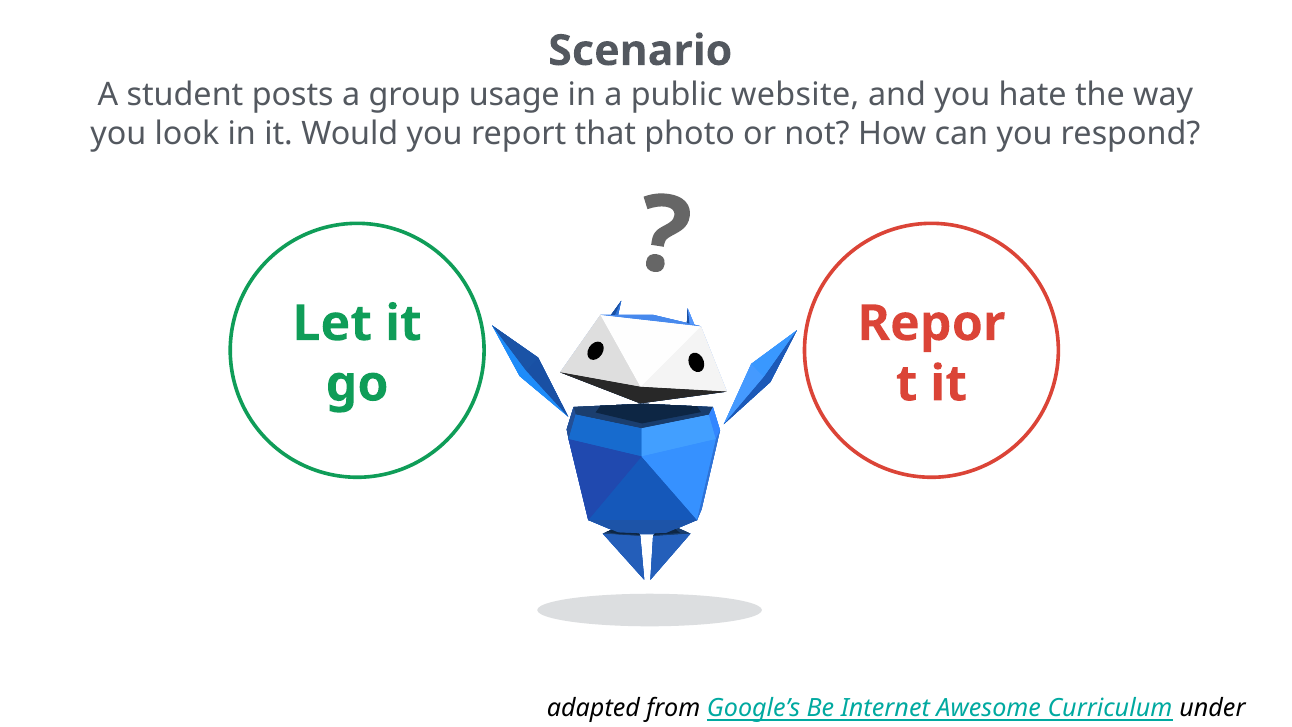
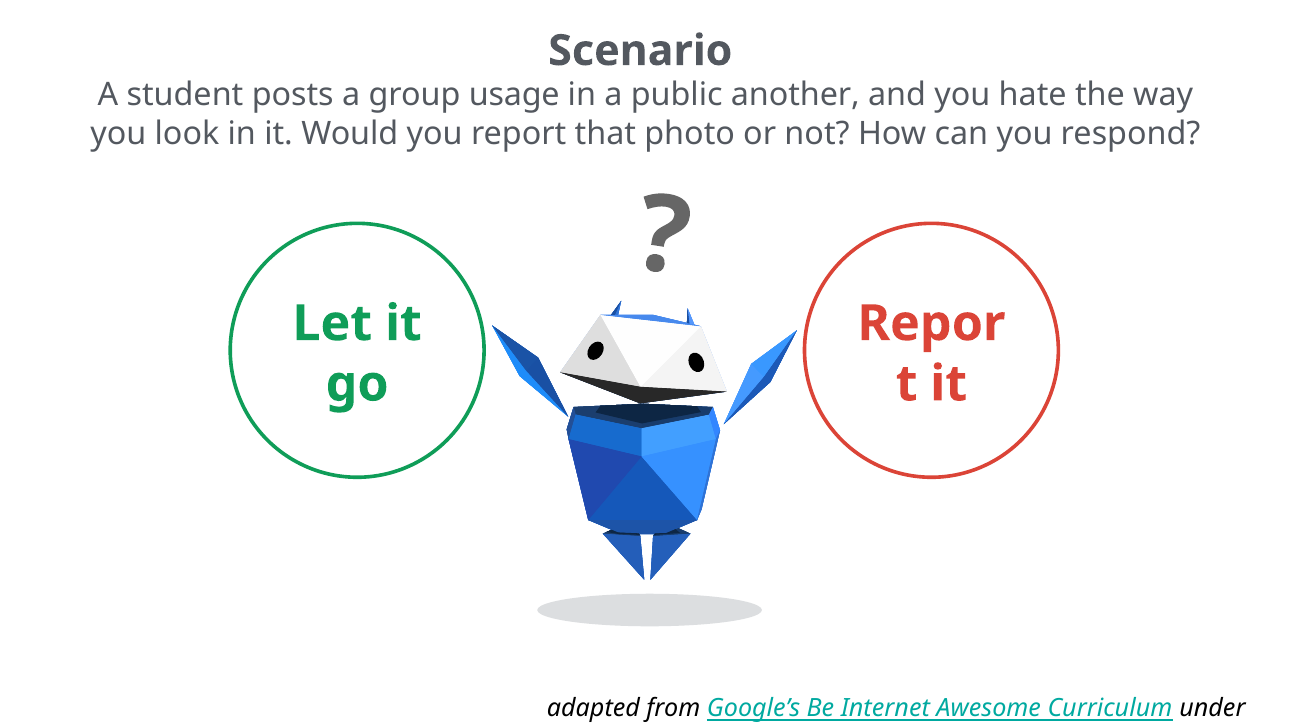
website: website -> another
